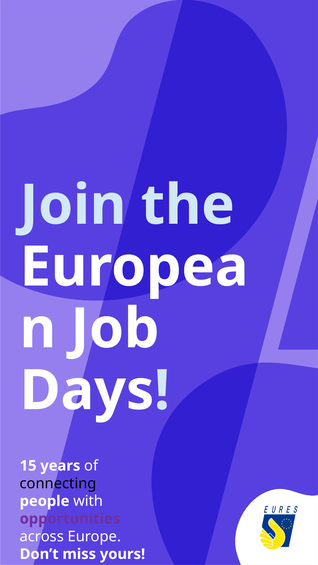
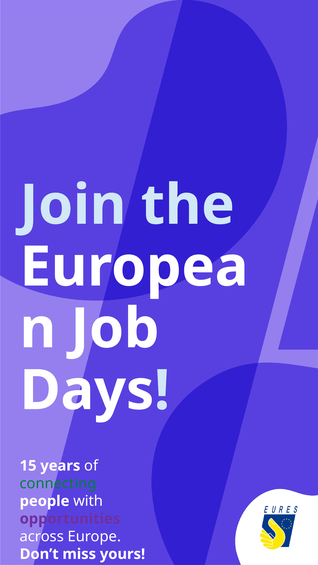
connecting colour: black -> green
